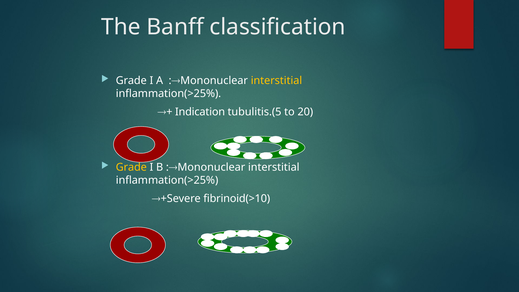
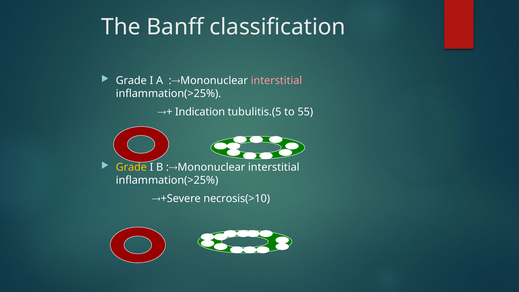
interstitial at (276, 81) colour: yellow -> pink
20: 20 -> 55
fibrinoid(>10: fibrinoid(>10 -> necrosis(>10
